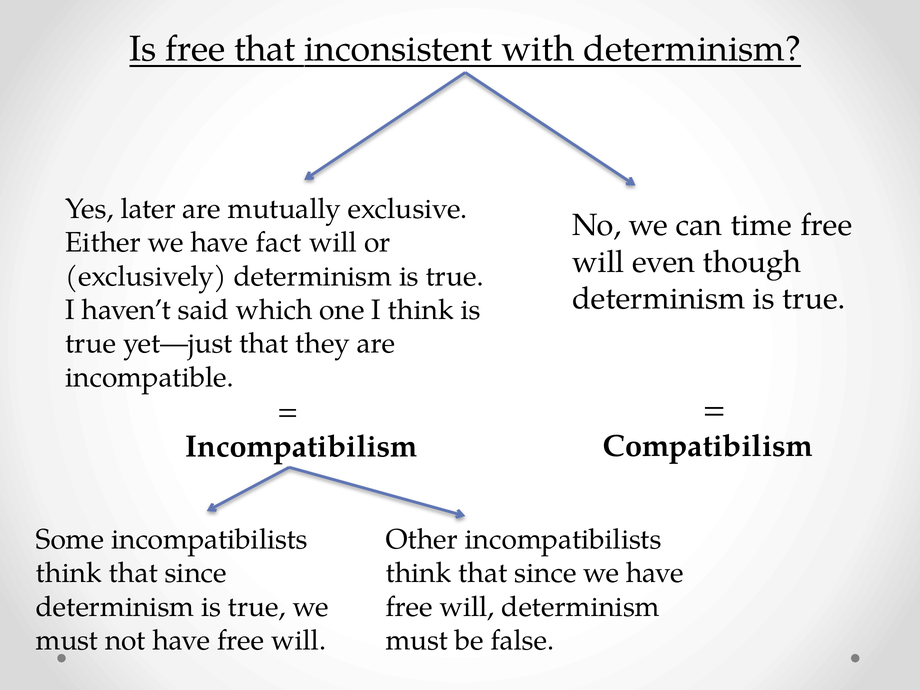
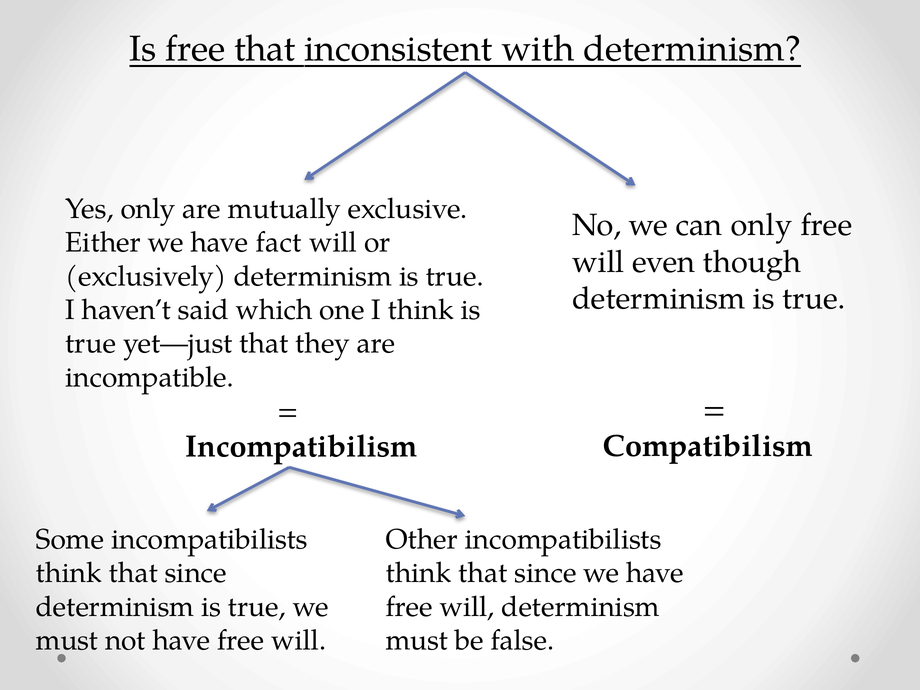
Yes later: later -> only
can time: time -> only
